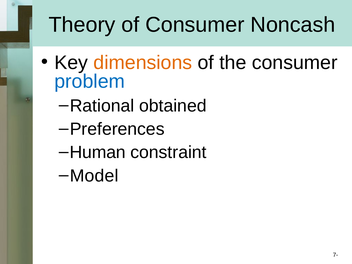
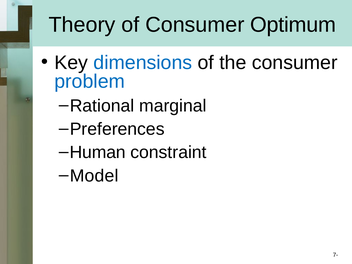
Noncash: Noncash -> Optimum
dimensions colour: orange -> blue
obtained: obtained -> marginal
